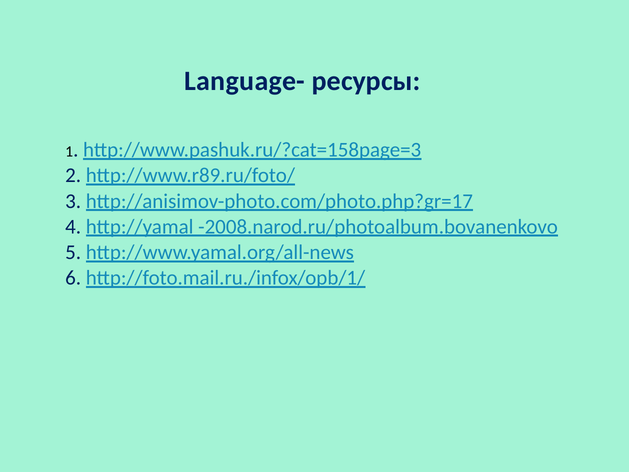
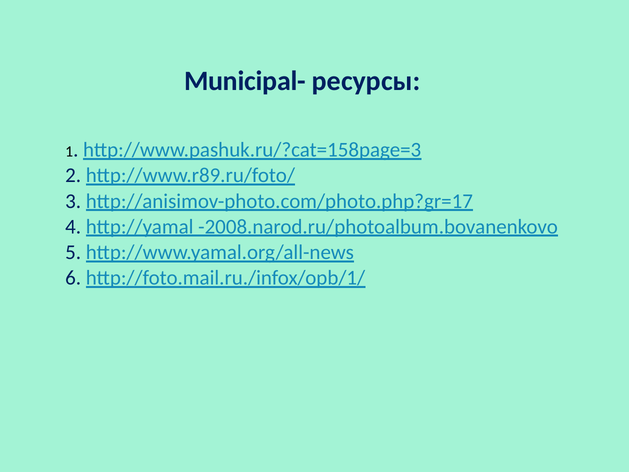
Language-: Language- -> Municipal-
